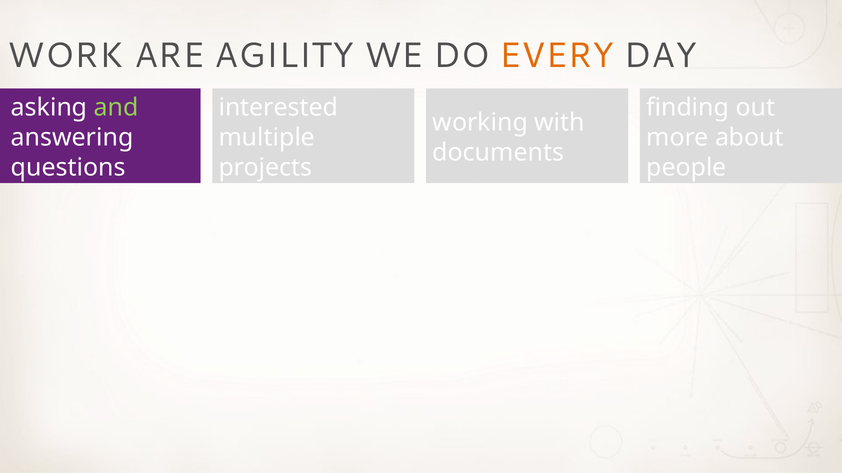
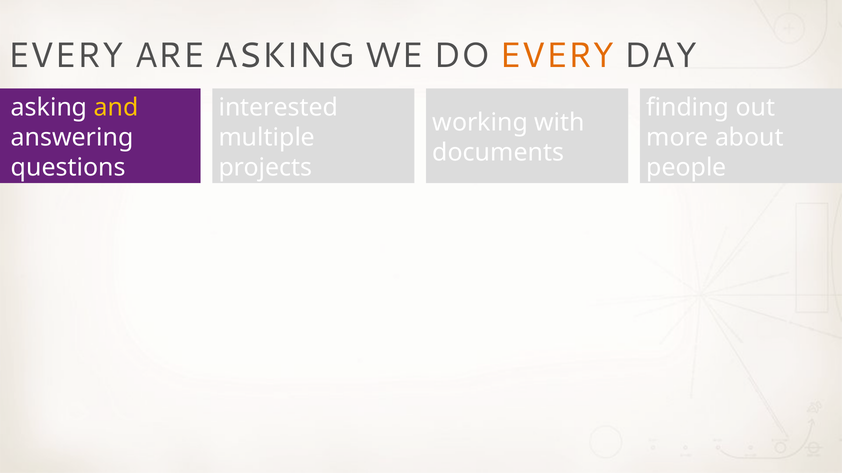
WORK at (66, 56): WORK -> EVERY
ARE AGILITY: AGILITY -> ASKING
and colour: light green -> yellow
